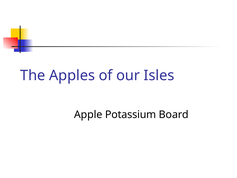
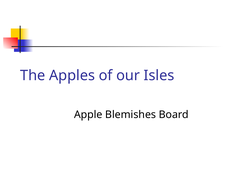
Potassium: Potassium -> Blemishes
